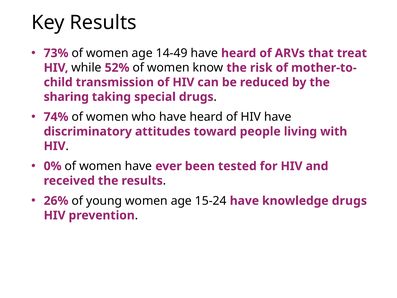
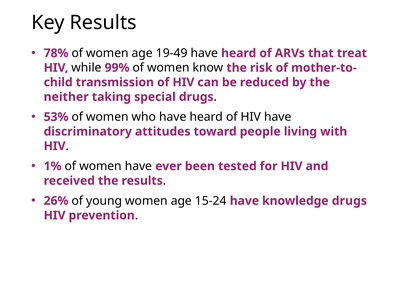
73%: 73% -> 78%
14-49: 14-49 -> 19-49
52%: 52% -> 99%
sharing: sharing -> neither
74%: 74% -> 53%
0%: 0% -> 1%
